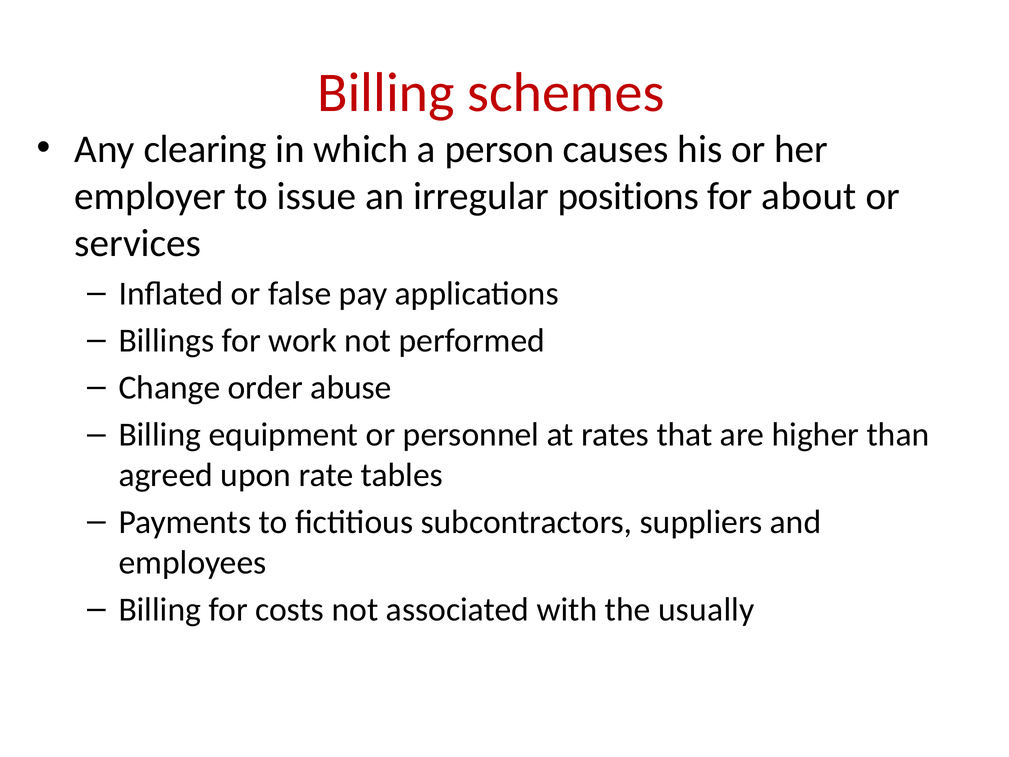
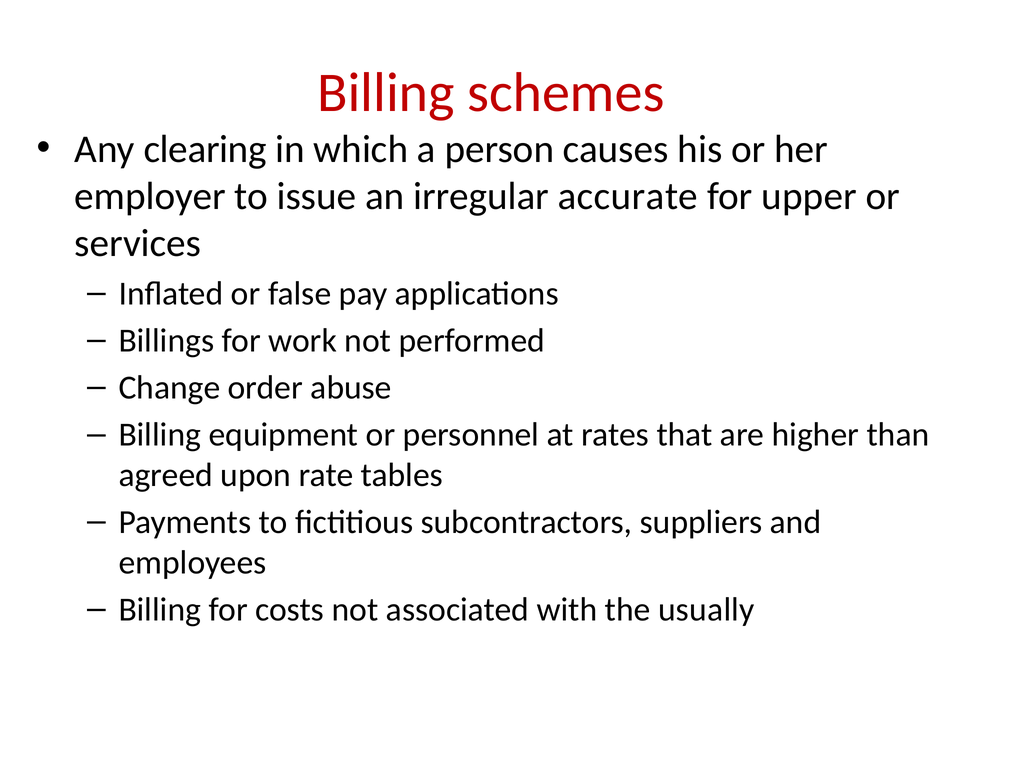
positions: positions -> accurate
about: about -> upper
